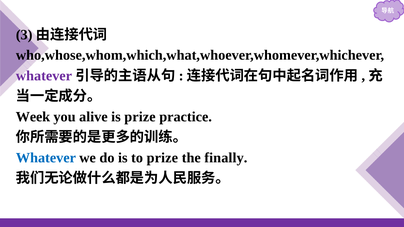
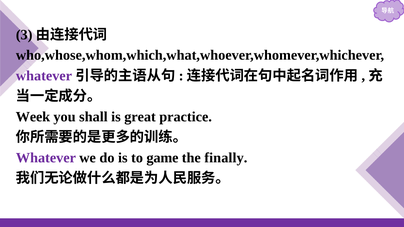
alive: alive -> shall
is prize: prize -> great
Whatever at (46, 158) colour: blue -> purple
to prize: prize -> game
